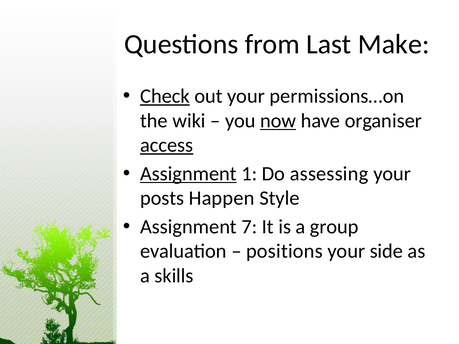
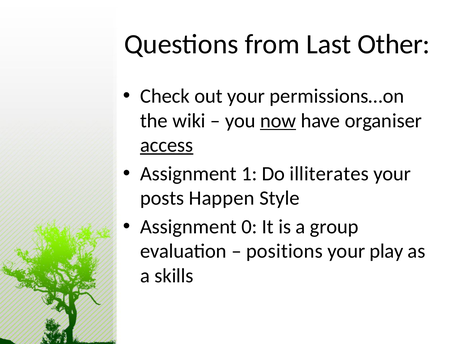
Make: Make -> Other
Check underline: present -> none
Assignment at (188, 174) underline: present -> none
assessing: assessing -> illiterates
7: 7 -> 0
side: side -> play
